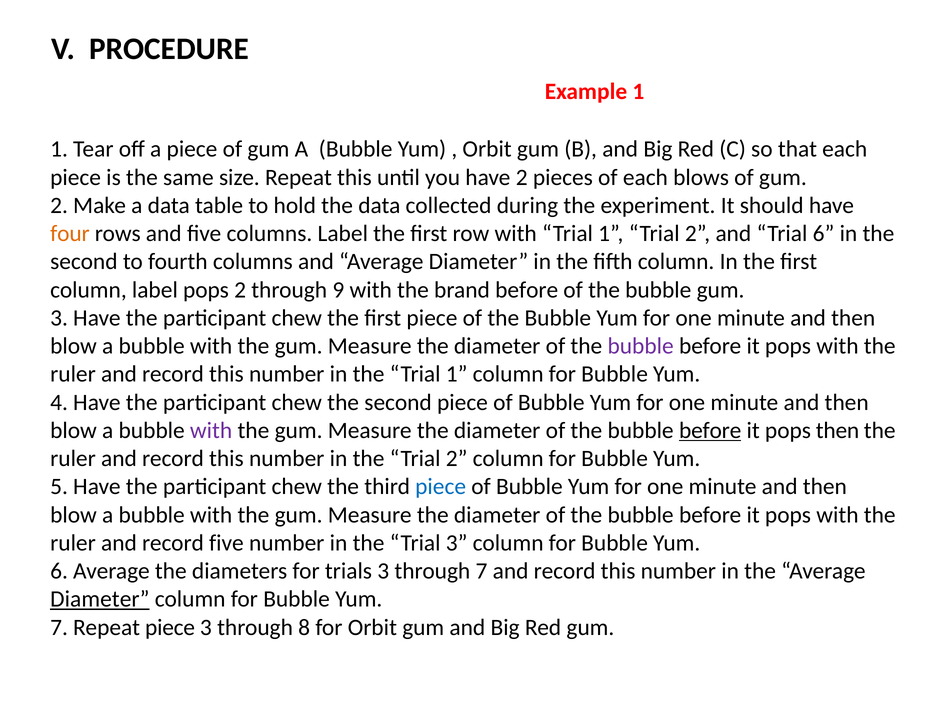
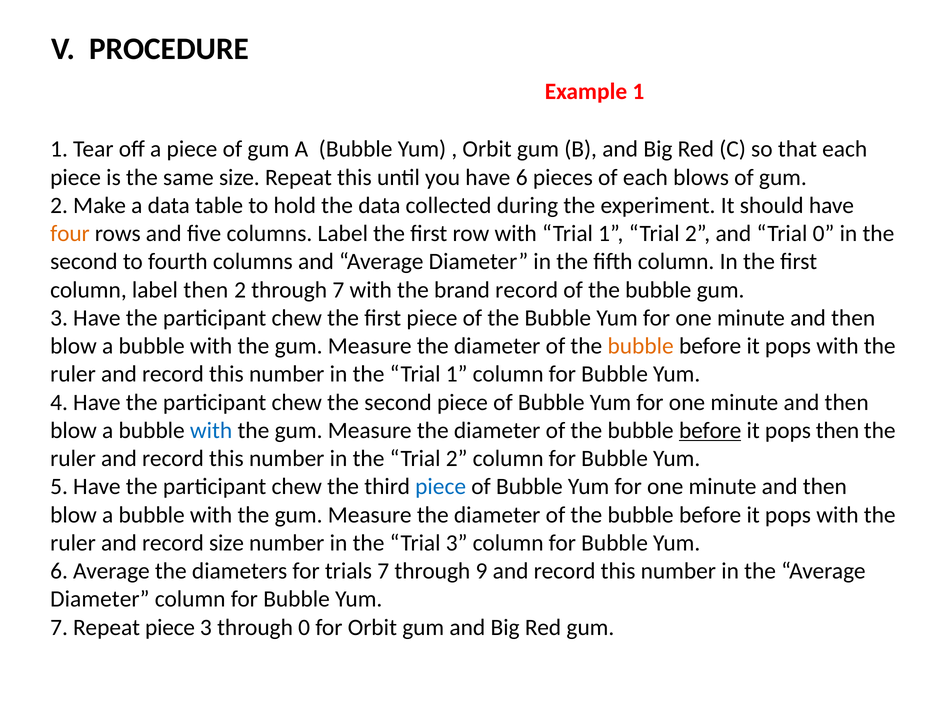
have 2: 2 -> 6
Trial 6: 6 -> 0
label pops: pops -> then
through 9: 9 -> 7
brand before: before -> record
bubble at (641, 346) colour: purple -> orange
with at (211, 430) colour: purple -> blue
record five: five -> size
trials 3: 3 -> 7
through 7: 7 -> 9
Diameter at (100, 599) underline: present -> none
through 8: 8 -> 0
